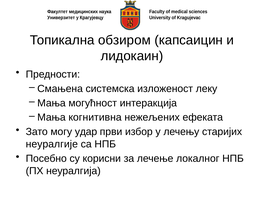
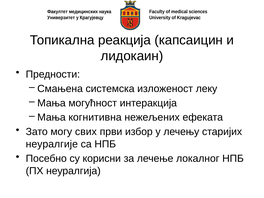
обзиром: обзиром -> реакција
удар: удар -> свих
